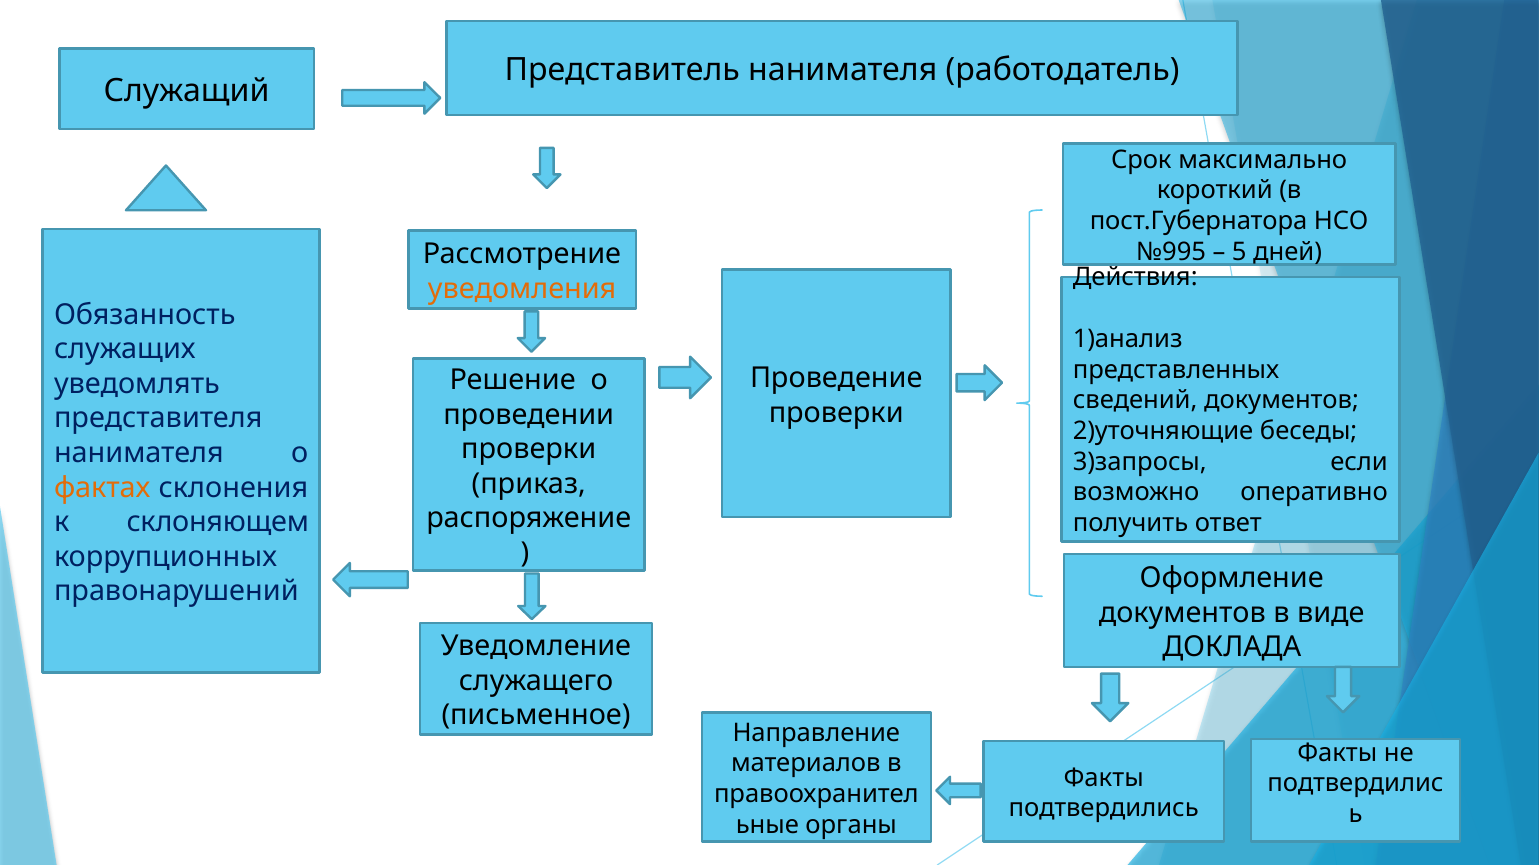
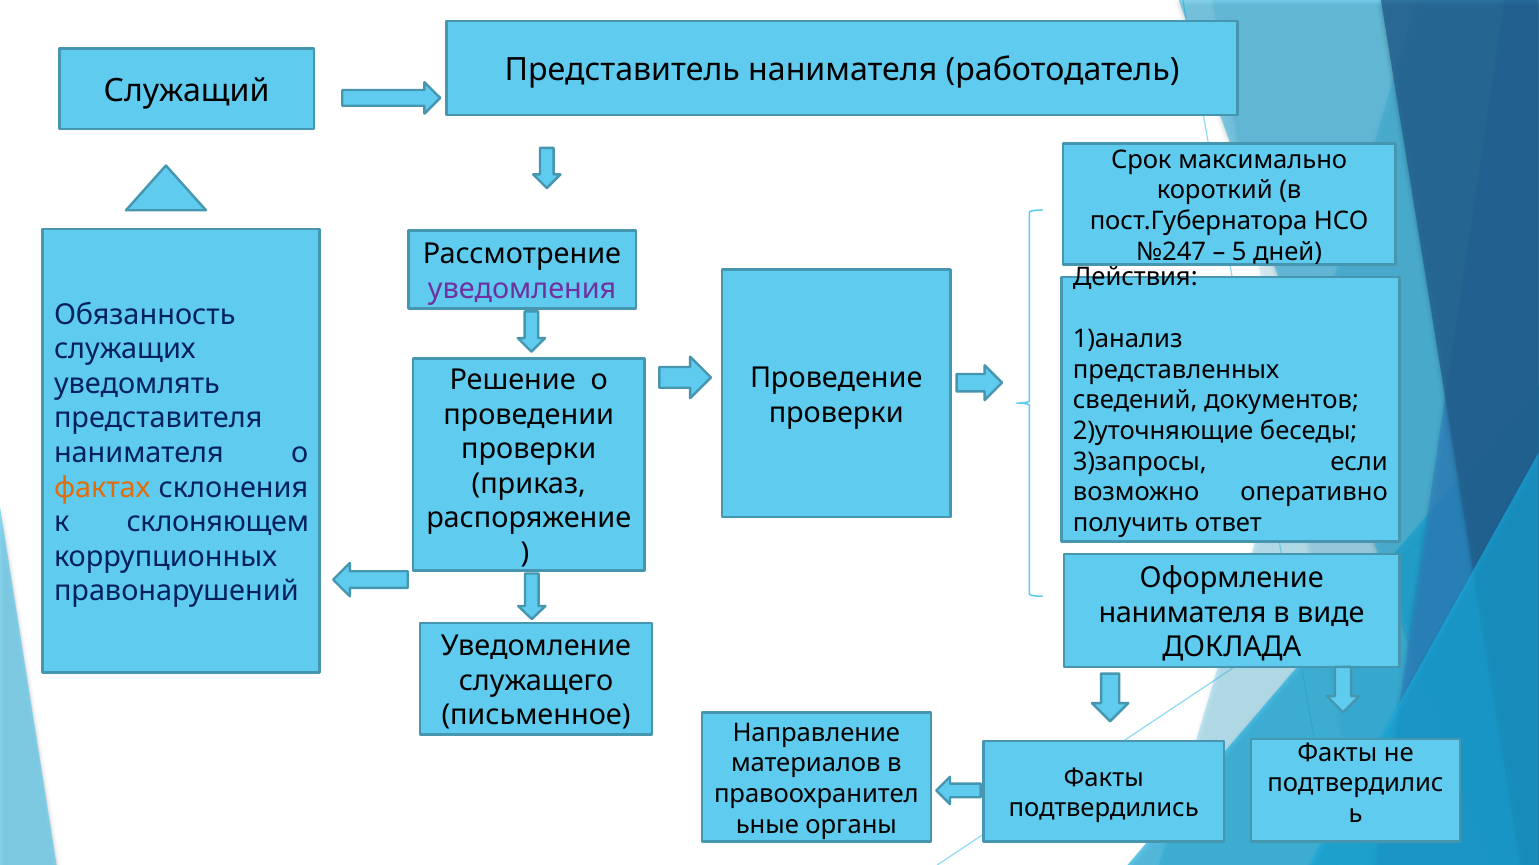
№995: №995 -> №247
уведомления colour: orange -> purple
документов at (1182, 613): документов -> нанимателя
